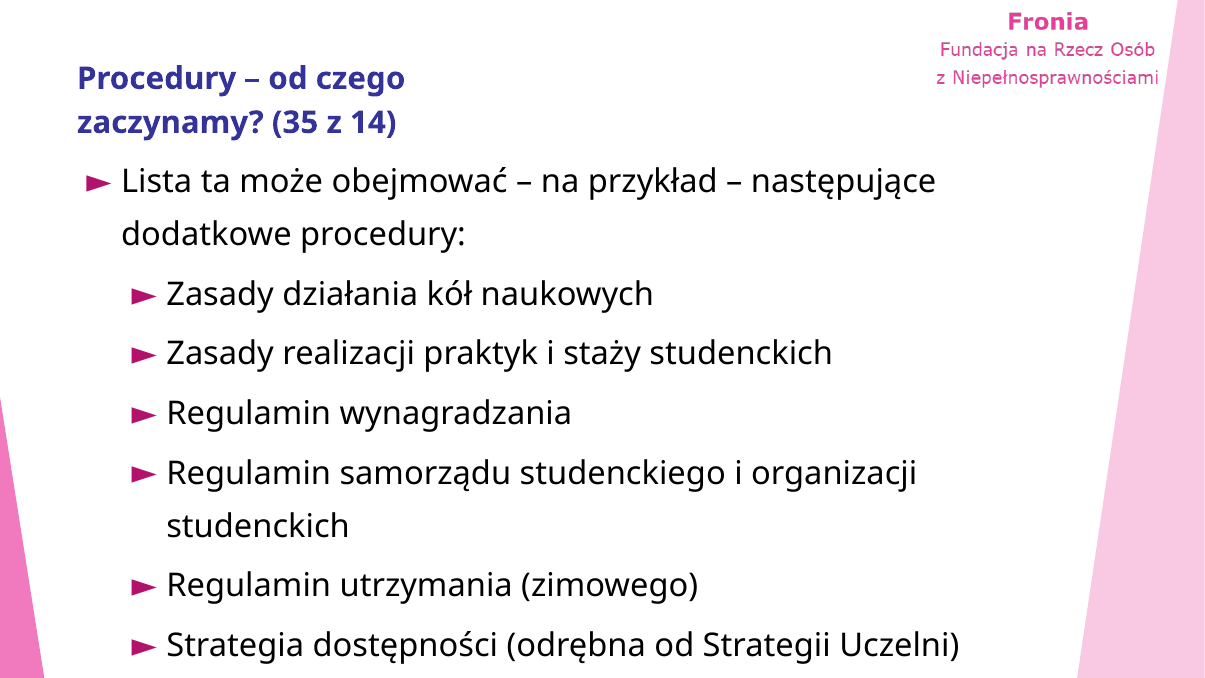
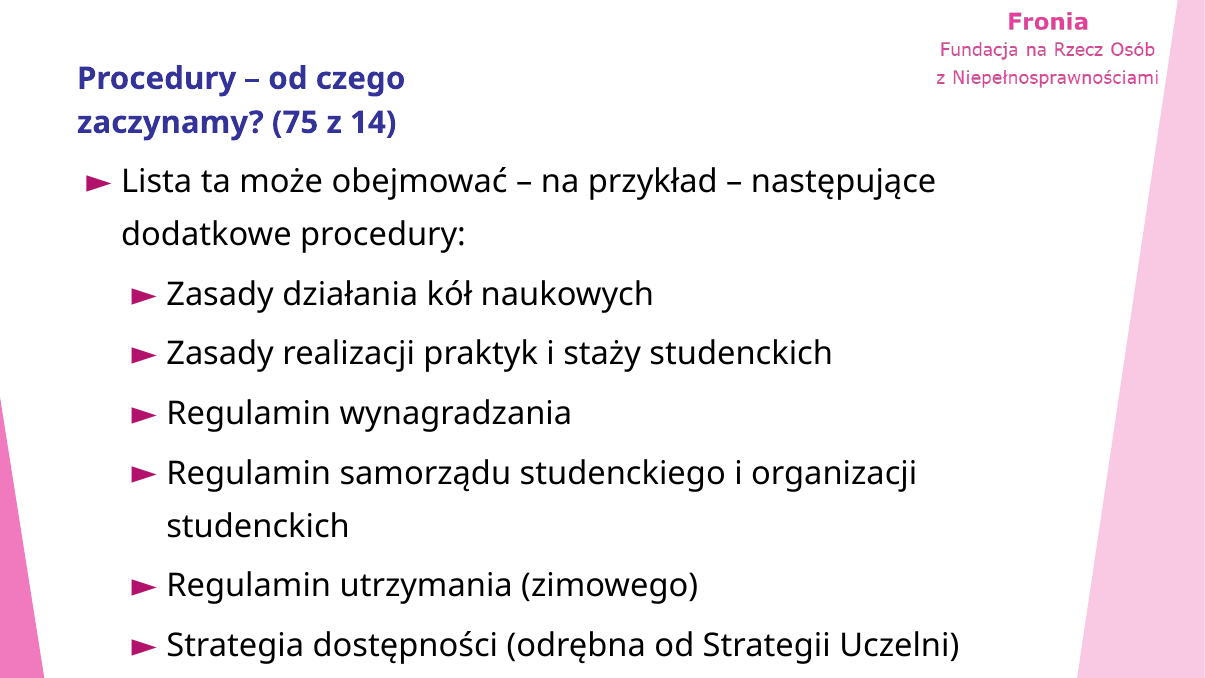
35: 35 -> 75
